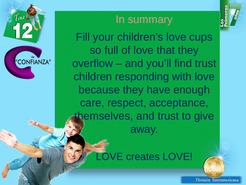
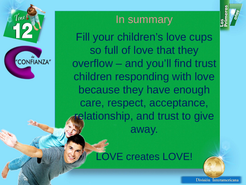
themselves: themselves -> relationship
